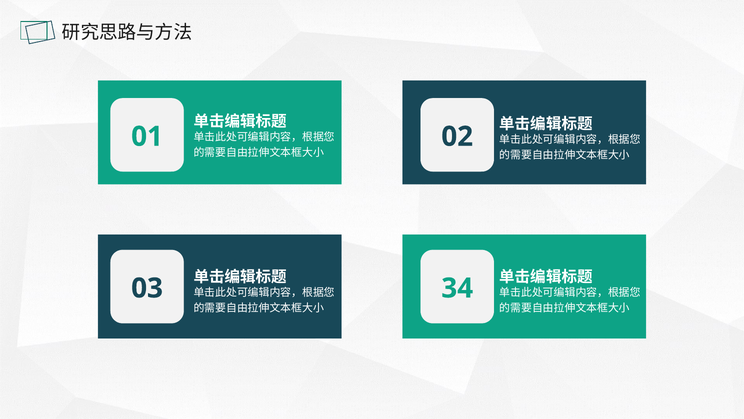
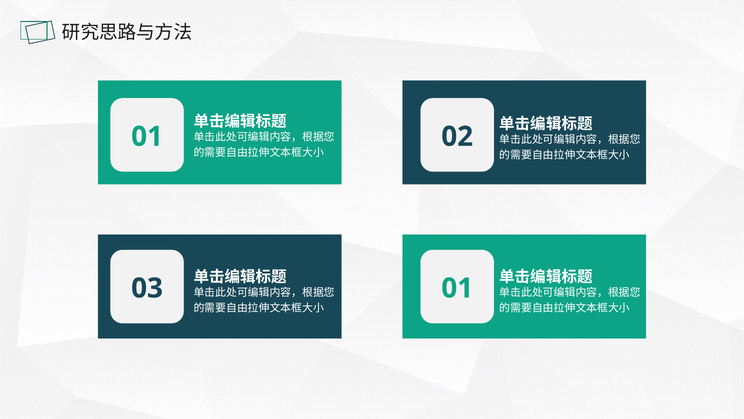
34 at (457, 288): 34 -> 01
